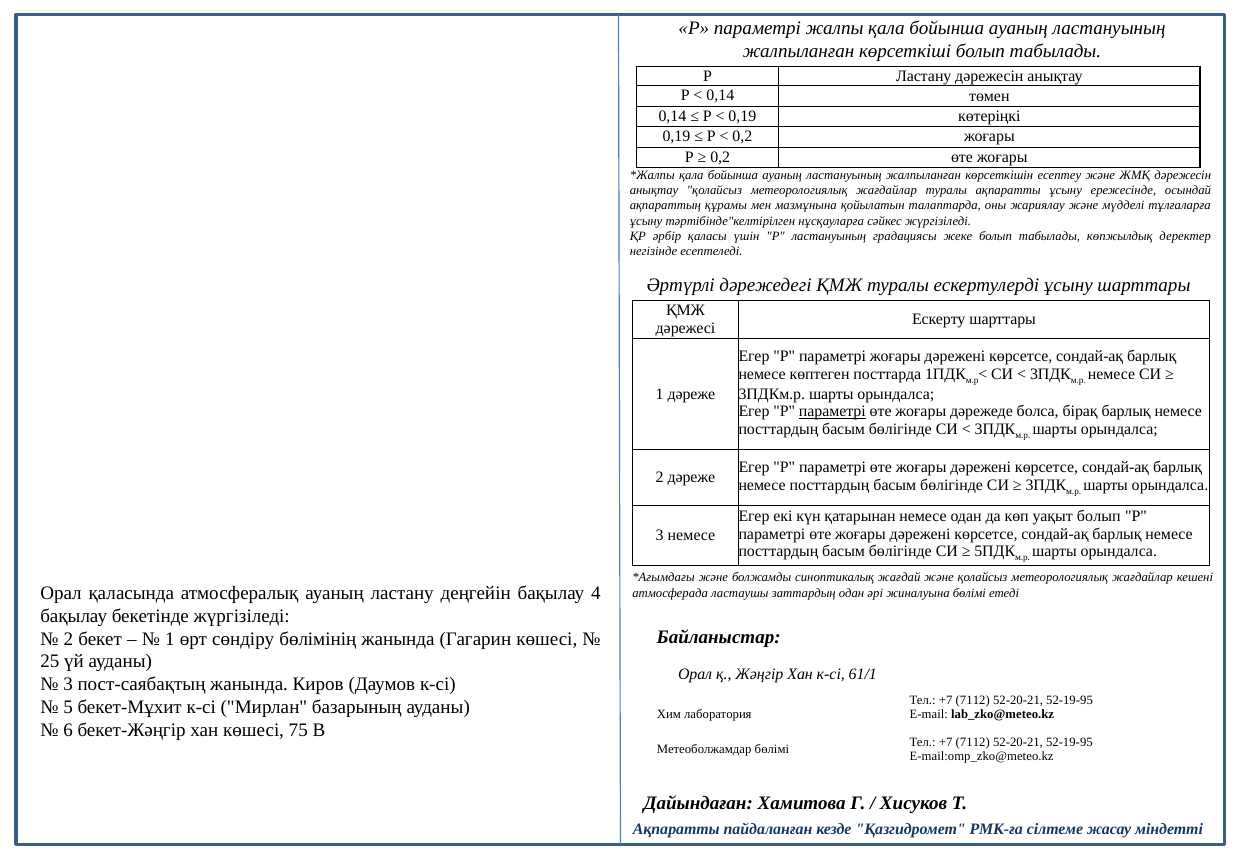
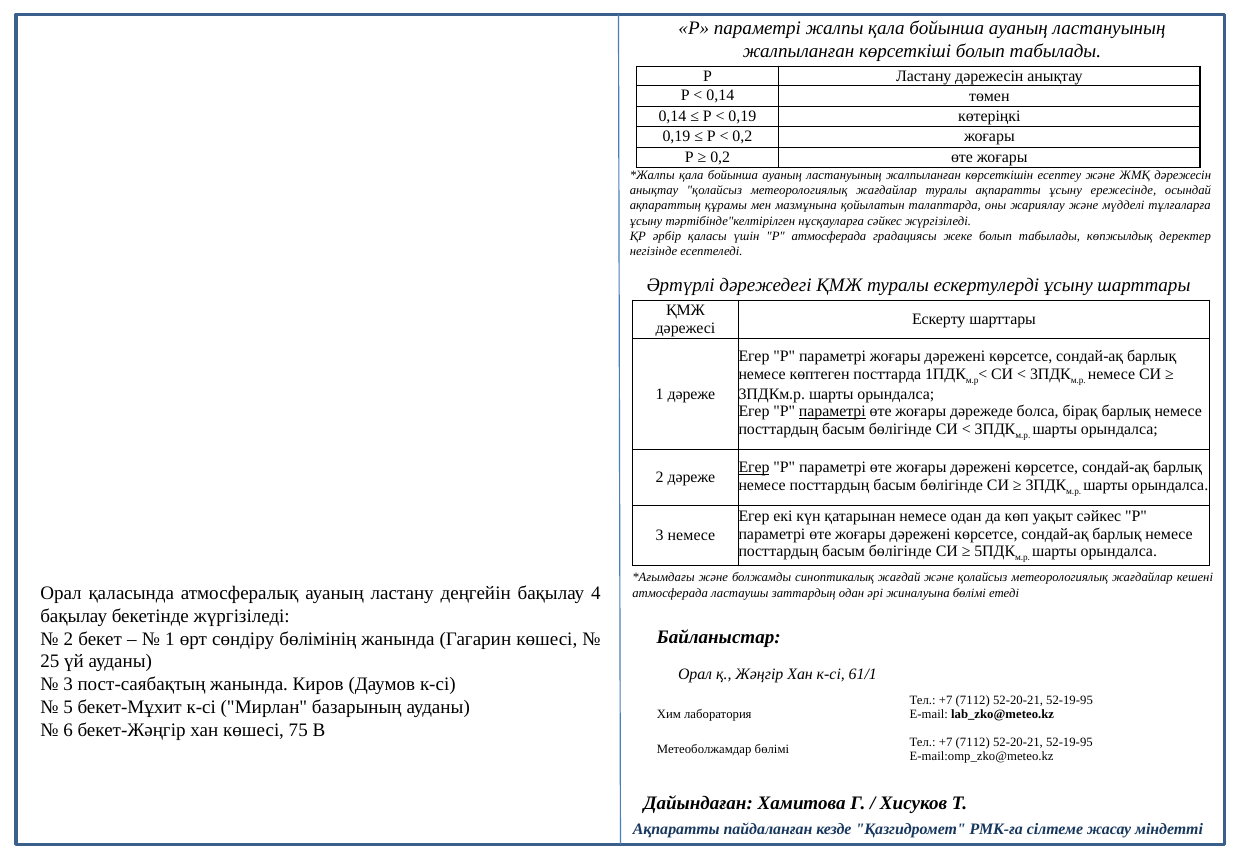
Р ластануының: ластануының -> атмосферада
Егер at (754, 467) underline: none -> present
уақыт болып: болып -> сәйкес
